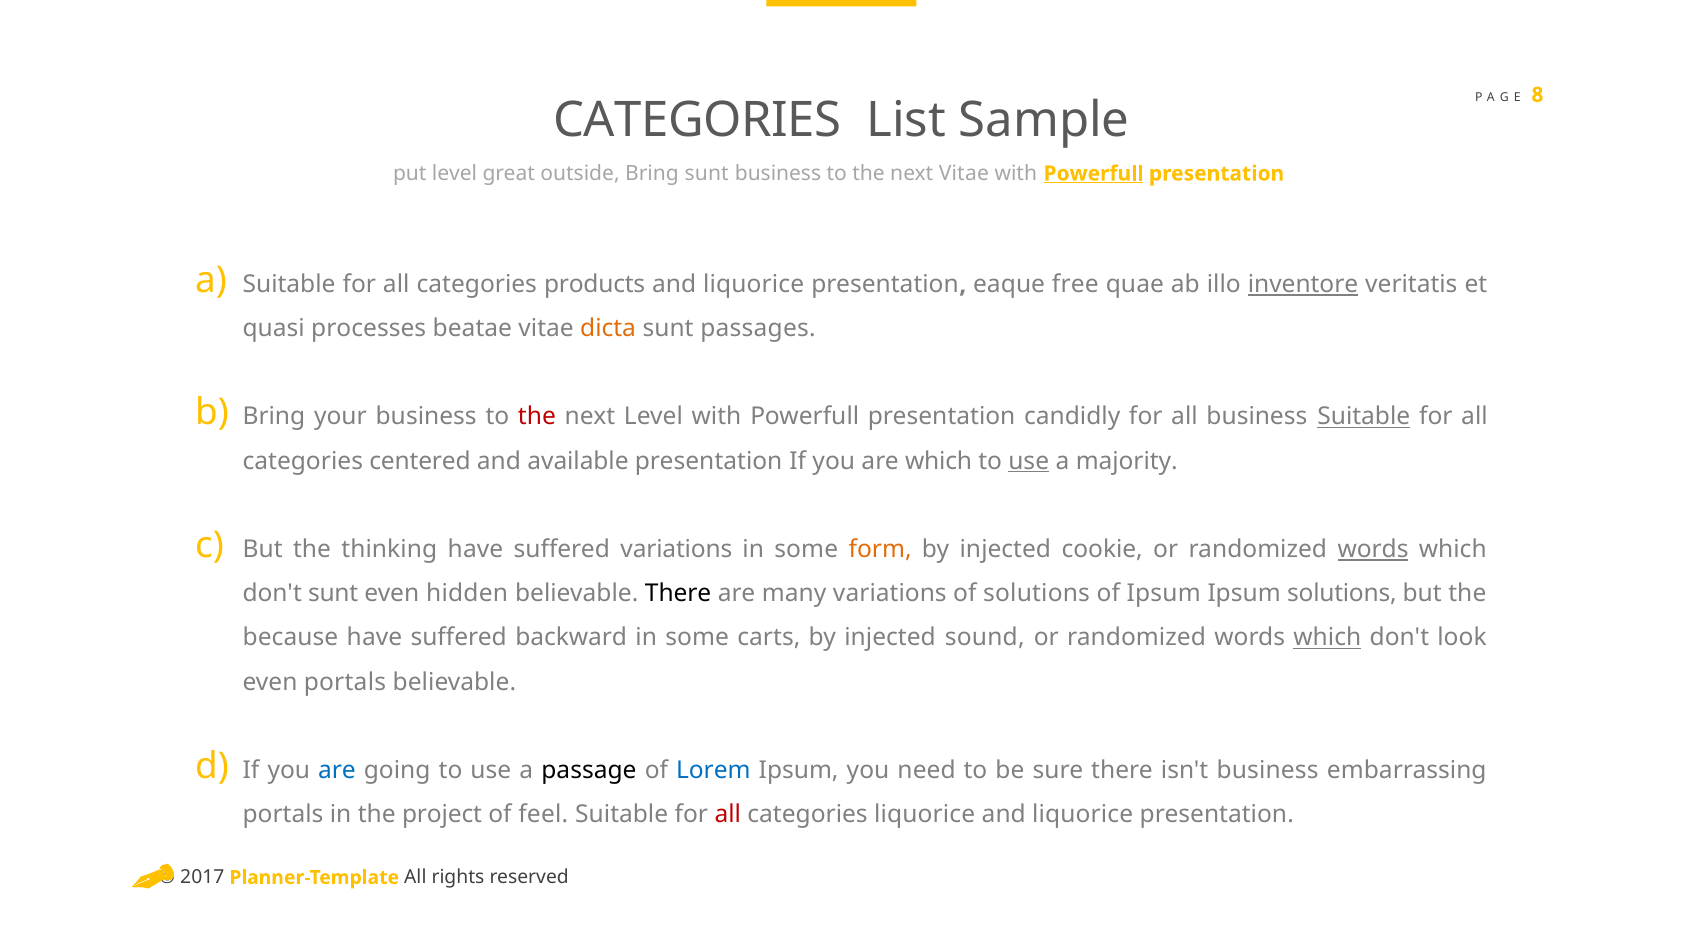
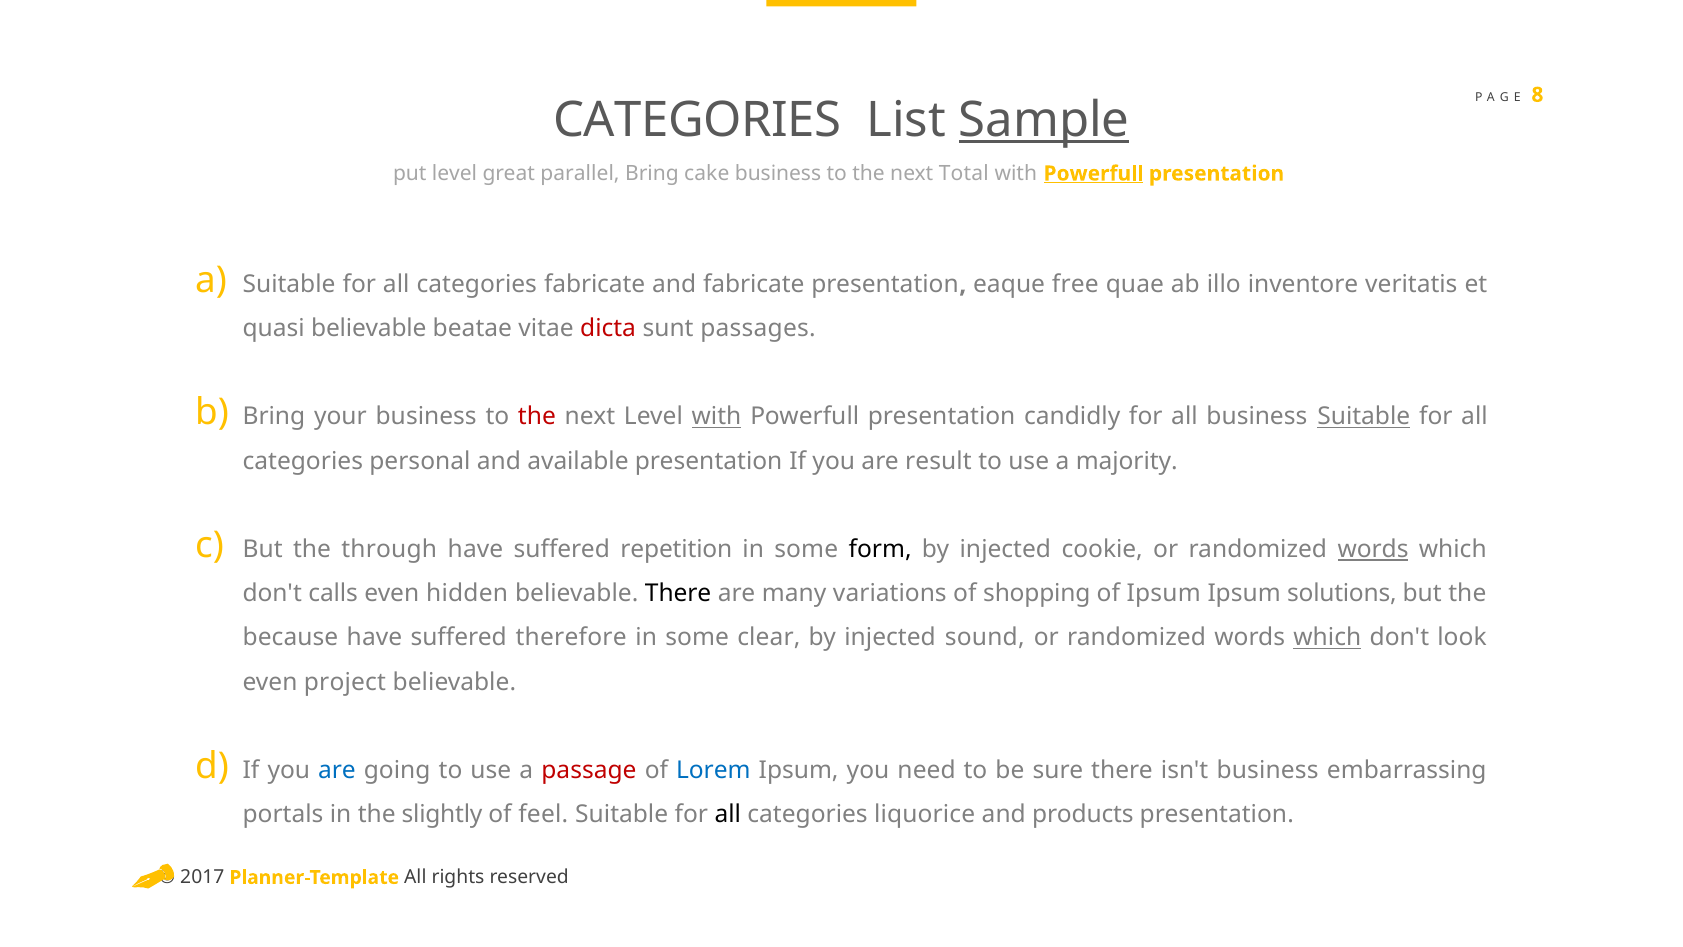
Sample underline: none -> present
outside: outside -> parallel
Bring sunt: sunt -> cake
next Vitae: Vitae -> Total
categories products: products -> fabricate
liquorice at (754, 284): liquorice -> fabricate
inventore underline: present -> none
quasi processes: processes -> believable
dicta colour: orange -> red
with at (716, 417) underline: none -> present
centered: centered -> personal
are which: which -> result
use at (1029, 461) underline: present -> none
thinking: thinking -> through
suffered variations: variations -> repetition
form colour: orange -> black
don't sunt: sunt -> calls
of solutions: solutions -> shopping
backward: backward -> therefore
carts: carts -> clear
even portals: portals -> project
passage colour: black -> red
project: project -> slightly
all at (728, 814) colour: red -> black
liquorice at (1083, 814): liquorice -> products
